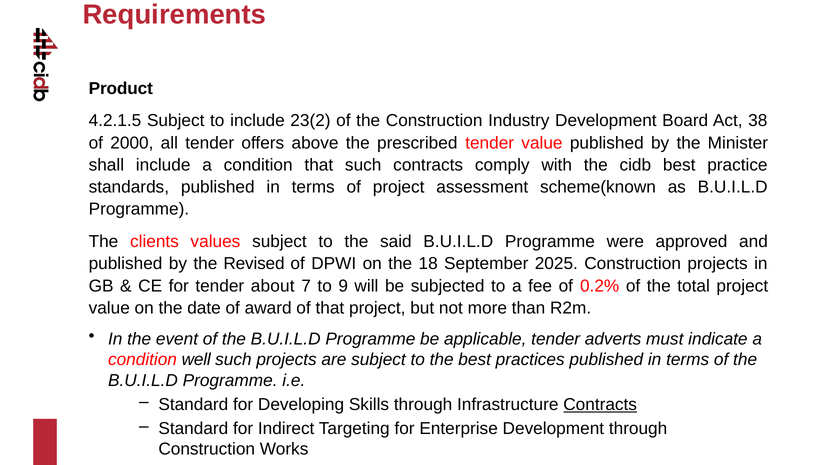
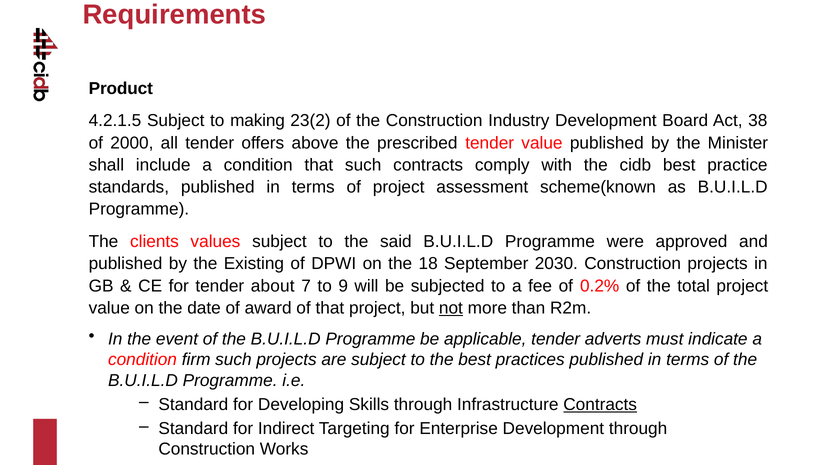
to include: include -> making
Revised: Revised -> Existing
2025: 2025 -> 2030
not underline: none -> present
well: well -> firm
